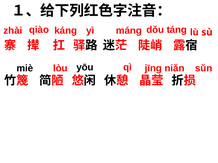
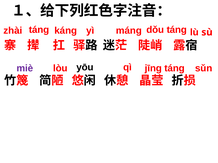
zhài qiào: qiào -> táng
miè colour: black -> purple
jīng niǎn: niǎn -> táng
